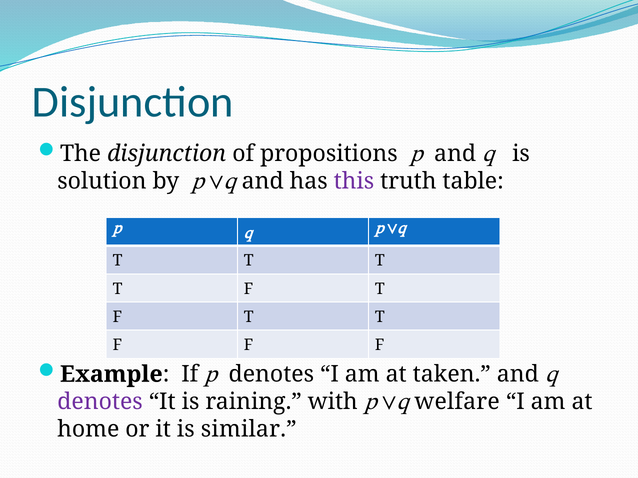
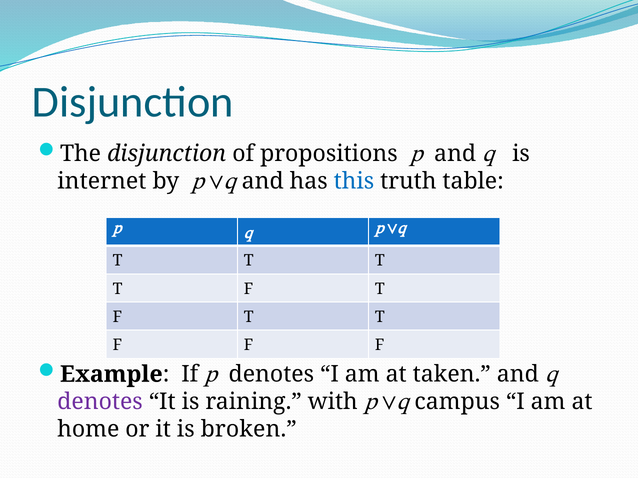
solution: solution -> internet
this colour: purple -> blue
welfare: welfare -> campus
similar: similar -> broken
